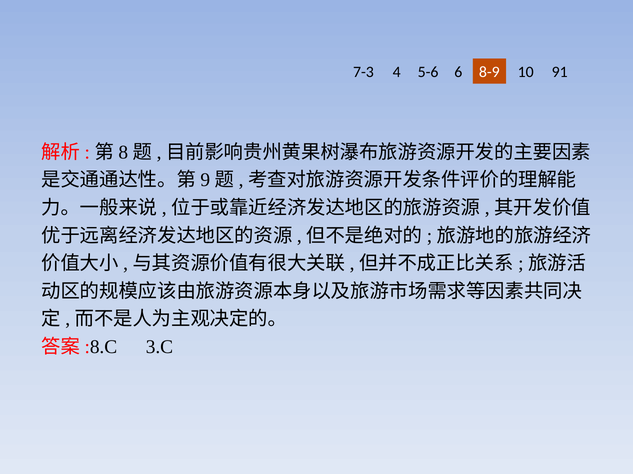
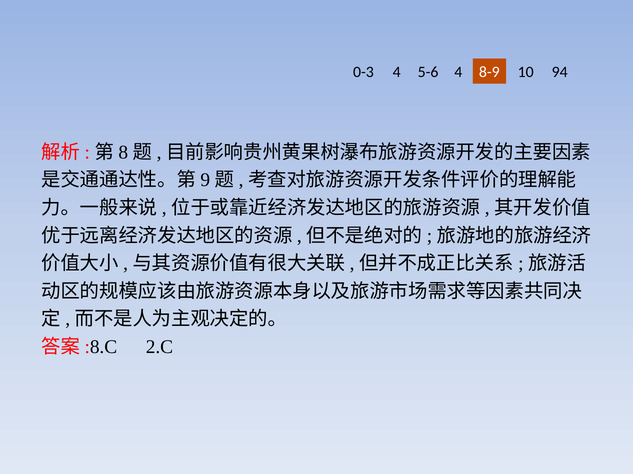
7-3: 7-3 -> 0-3
5-6 6: 6 -> 4
91: 91 -> 94
3.C: 3.C -> 2.C
